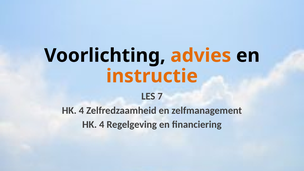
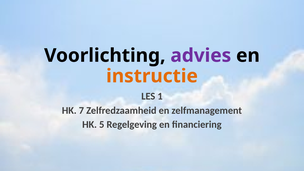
advies colour: orange -> purple
7: 7 -> 1
4 at (81, 110): 4 -> 7
4 at (102, 125): 4 -> 5
